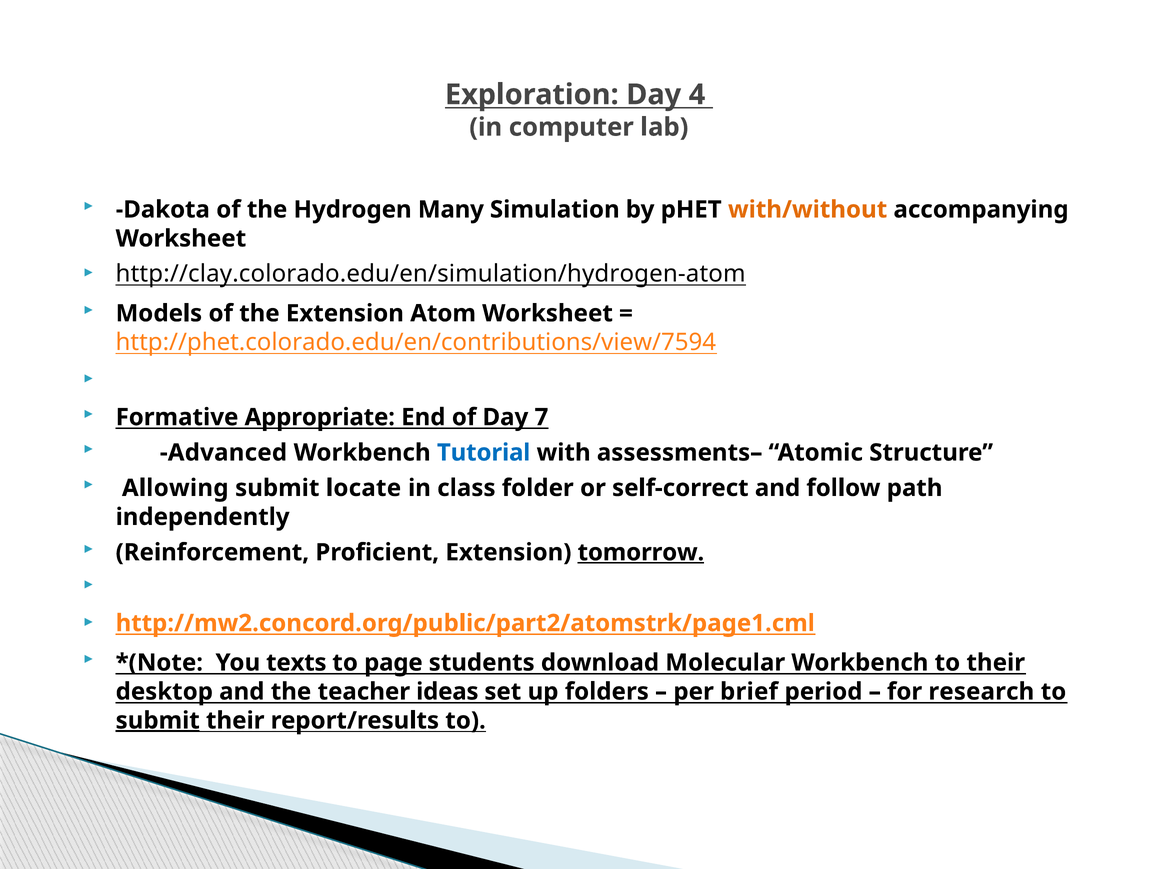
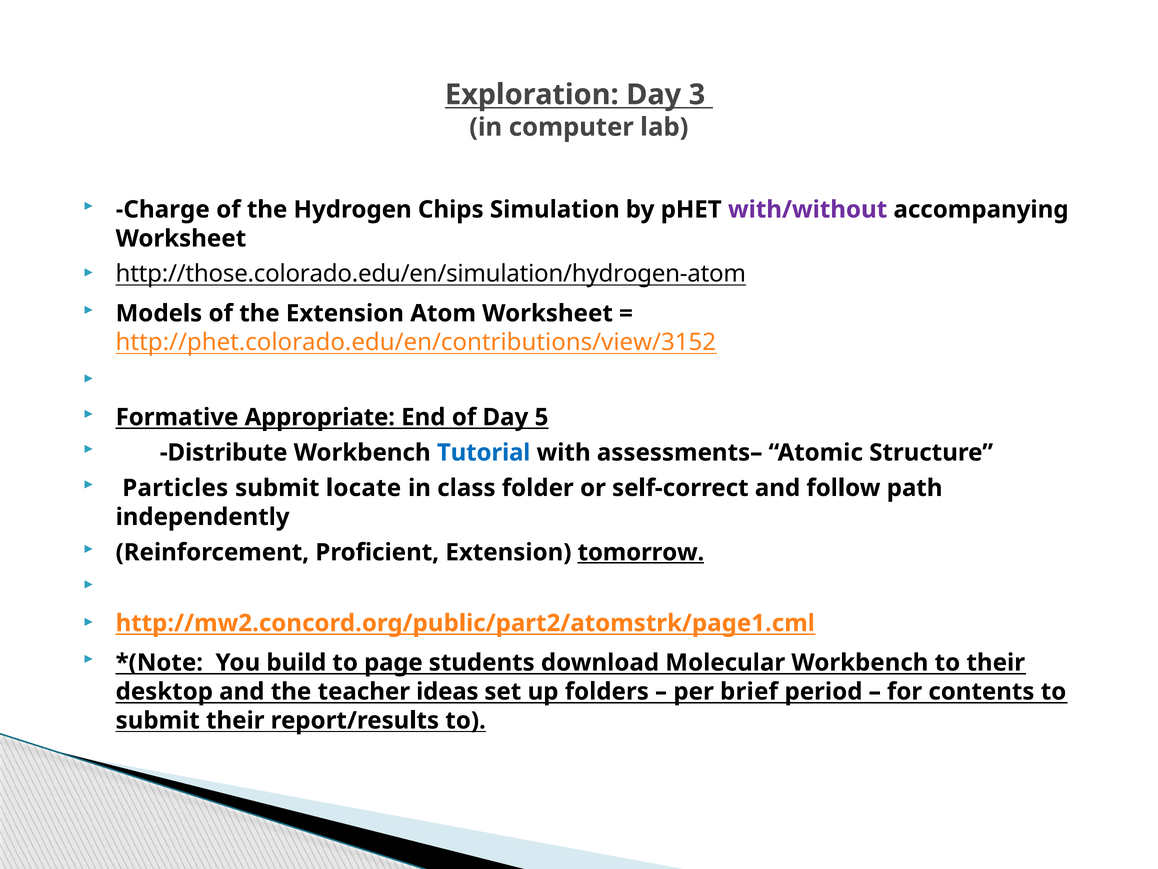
4: 4 -> 3
Dakota: Dakota -> Charge
Many: Many -> Chips
with/without colour: orange -> purple
http://clay.colorado.edu/en/simulation/hydrogen-atom: http://clay.colorado.edu/en/simulation/hydrogen-atom -> http://those.colorado.edu/en/simulation/hydrogen-atom
http://phet.colorado.edu/en/contributions/view/7594: http://phet.colorado.edu/en/contributions/view/7594 -> http://phet.colorado.edu/en/contributions/view/3152
7: 7 -> 5
Advanced: Advanced -> Distribute
Allowing: Allowing -> Particles
texts: texts -> build
research: research -> contents
submit at (158, 720) underline: present -> none
